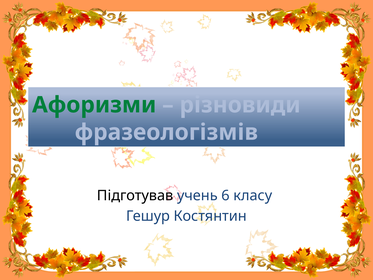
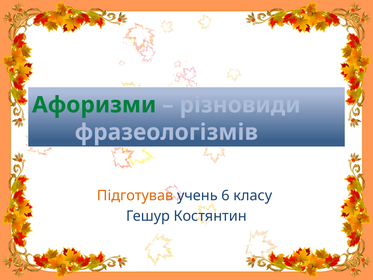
Підготував colour: black -> orange
